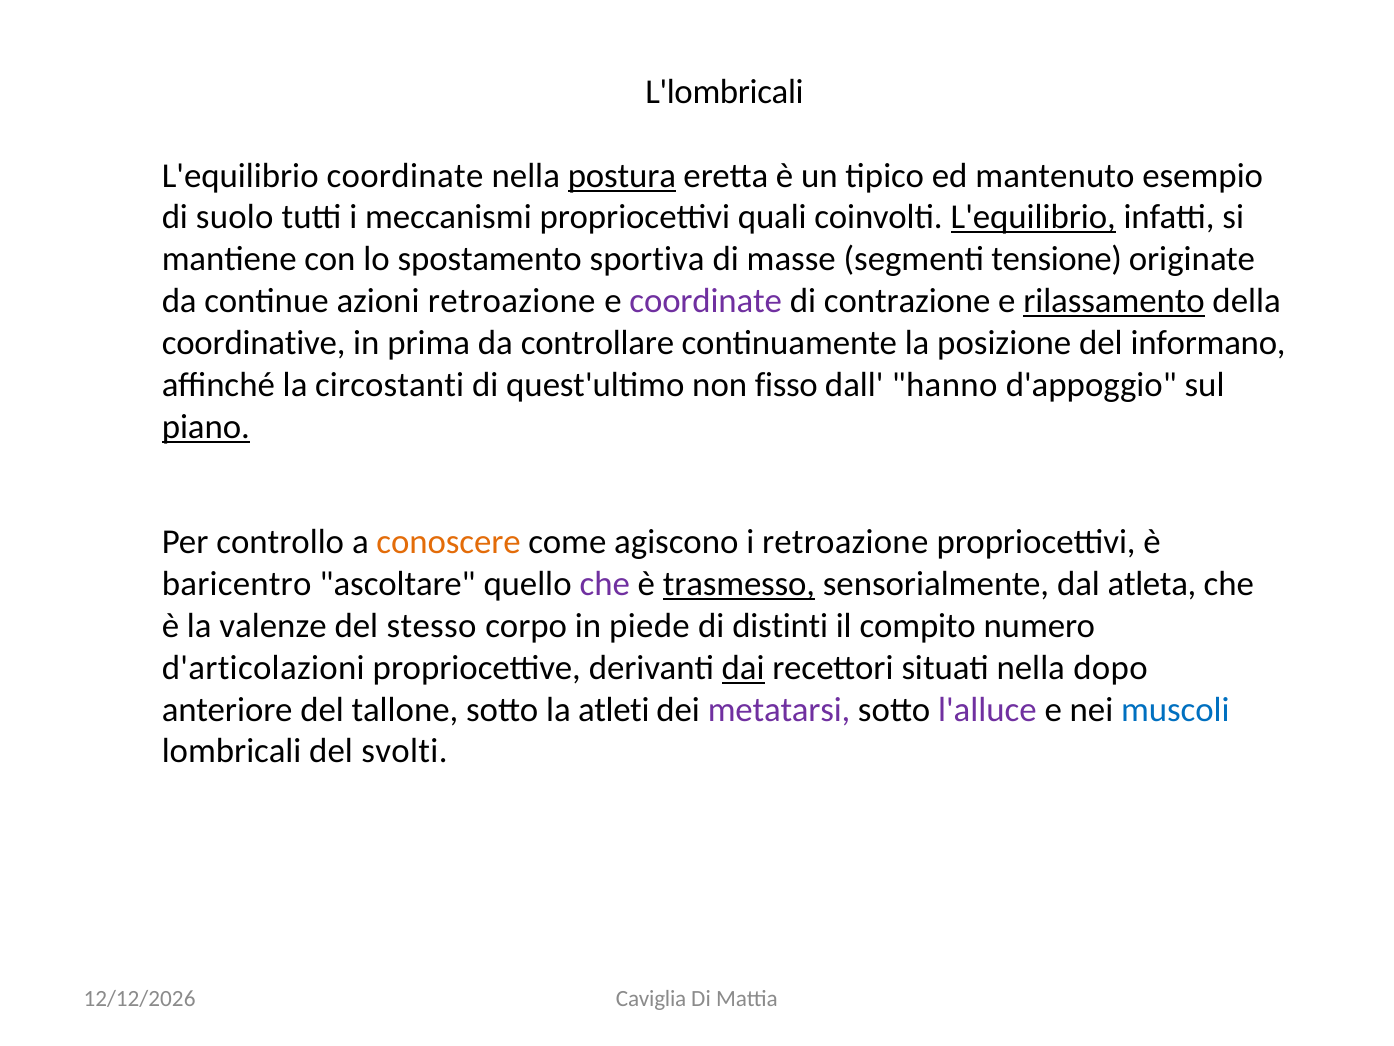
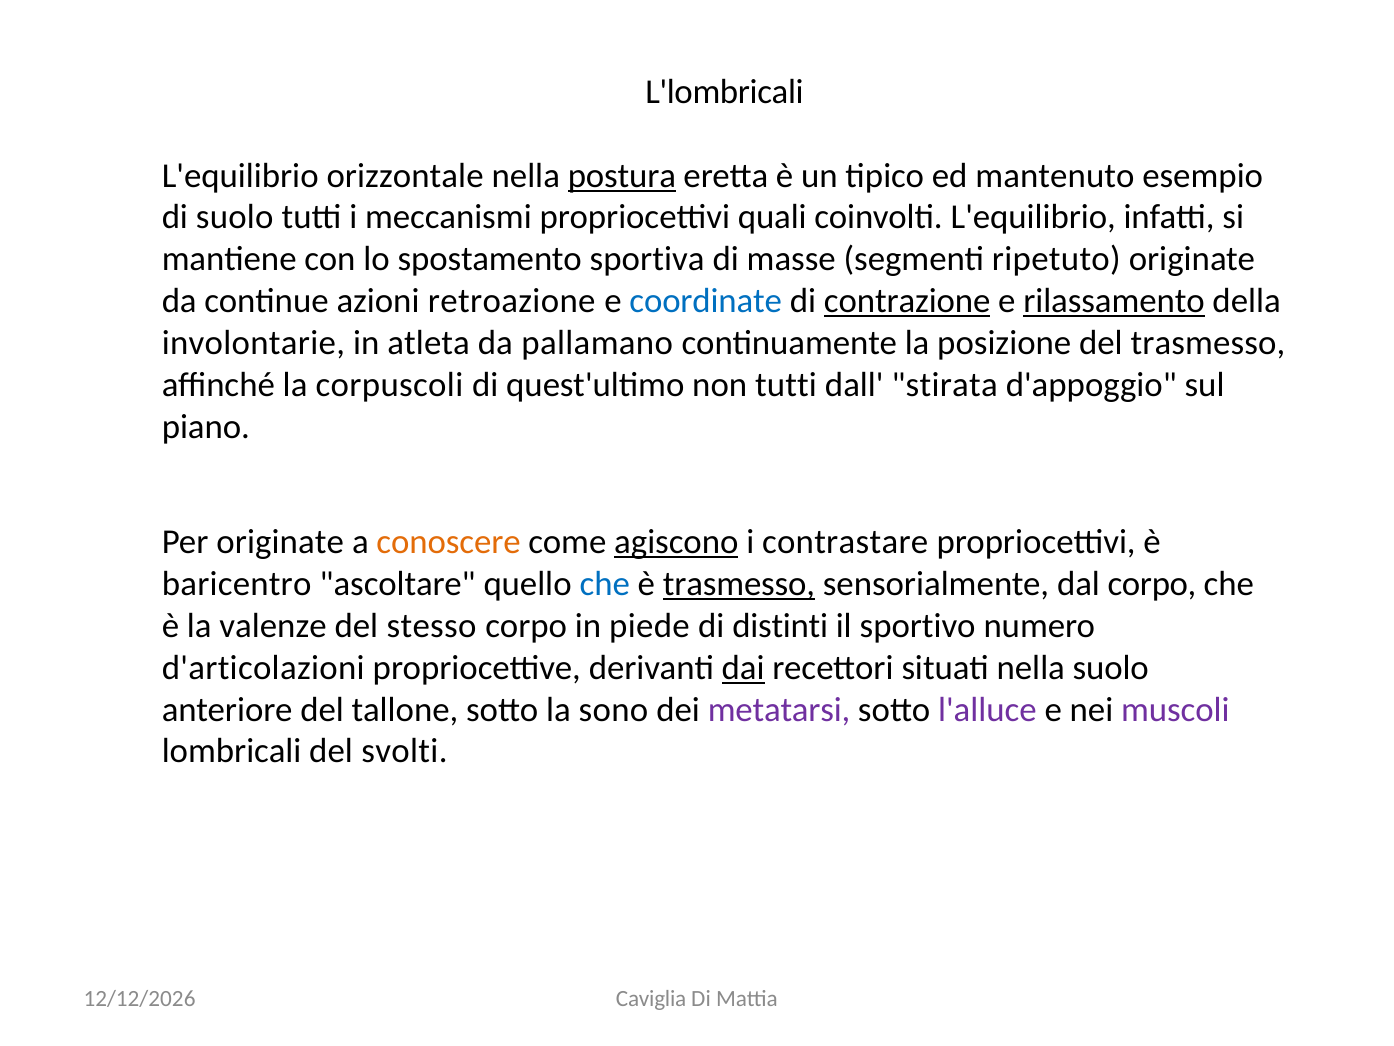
L'equilibrio coordinate: coordinate -> orizzontale
L'equilibrio at (1033, 217) underline: present -> none
tensione: tensione -> ripetuto
coordinate at (706, 301) colour: purple -> blue
contrazione underline: none -> present
coordinative: coordinative -> involontarie
prima: prima -> atleta
controllare: controllare -> pallamano
del informano: informano -> trasmesso
circostanti: circostanti -> corpuscoli
non fisso: fisso -> tutti
hanno: hanno -> stirata
piano underline: present -> none
Per controllo: controllo -> originate
agiscono underline: none -> present
i retroazione: retroazione -> contrastare
che at (605, 584) colour: purple -> blue
dal atleta: atleta -> corpo
compito: compito -> sportivo
nella dopo: dopo -> suolo
atleti: atleti -> sono
muscoli colour: blue -> purple
